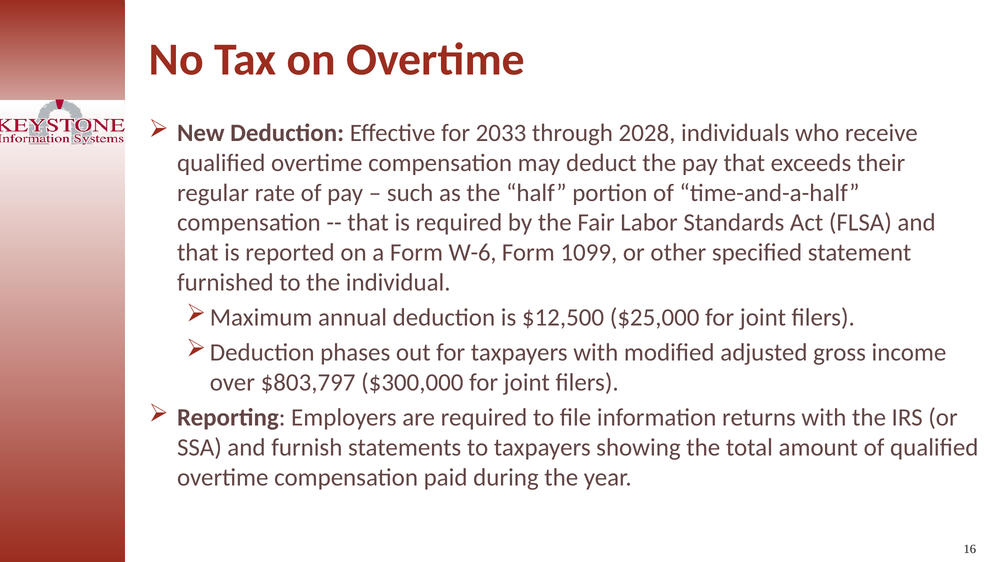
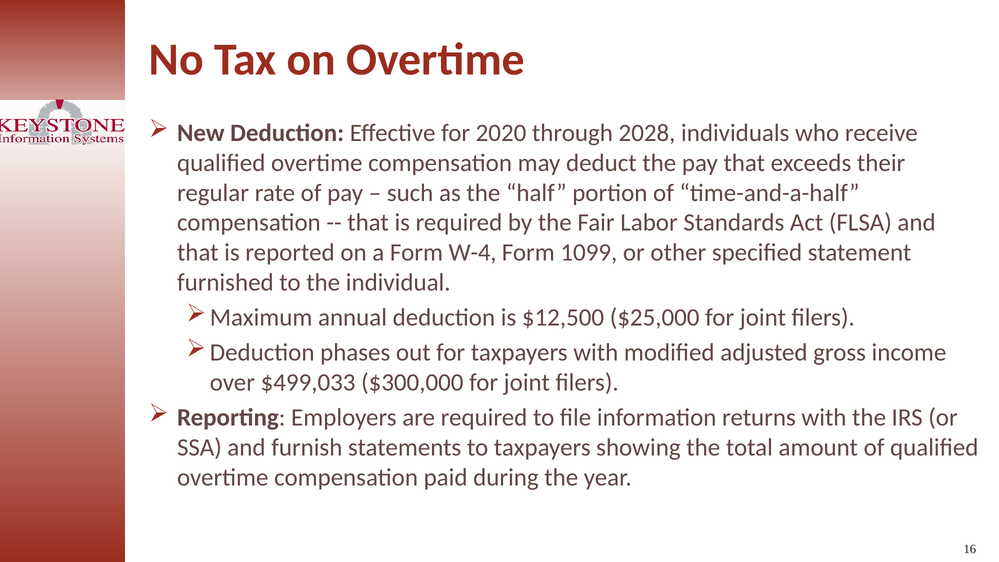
2033: 2033 -> 2020
W-6: W-6 -> W-4
$803,797: $803,797 -> $499,033
